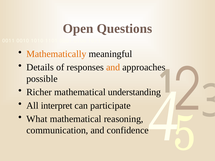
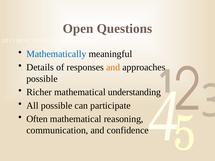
Mathematically colour: orange -> blue
All interpret: interpret -> possible
What: What -> Often
